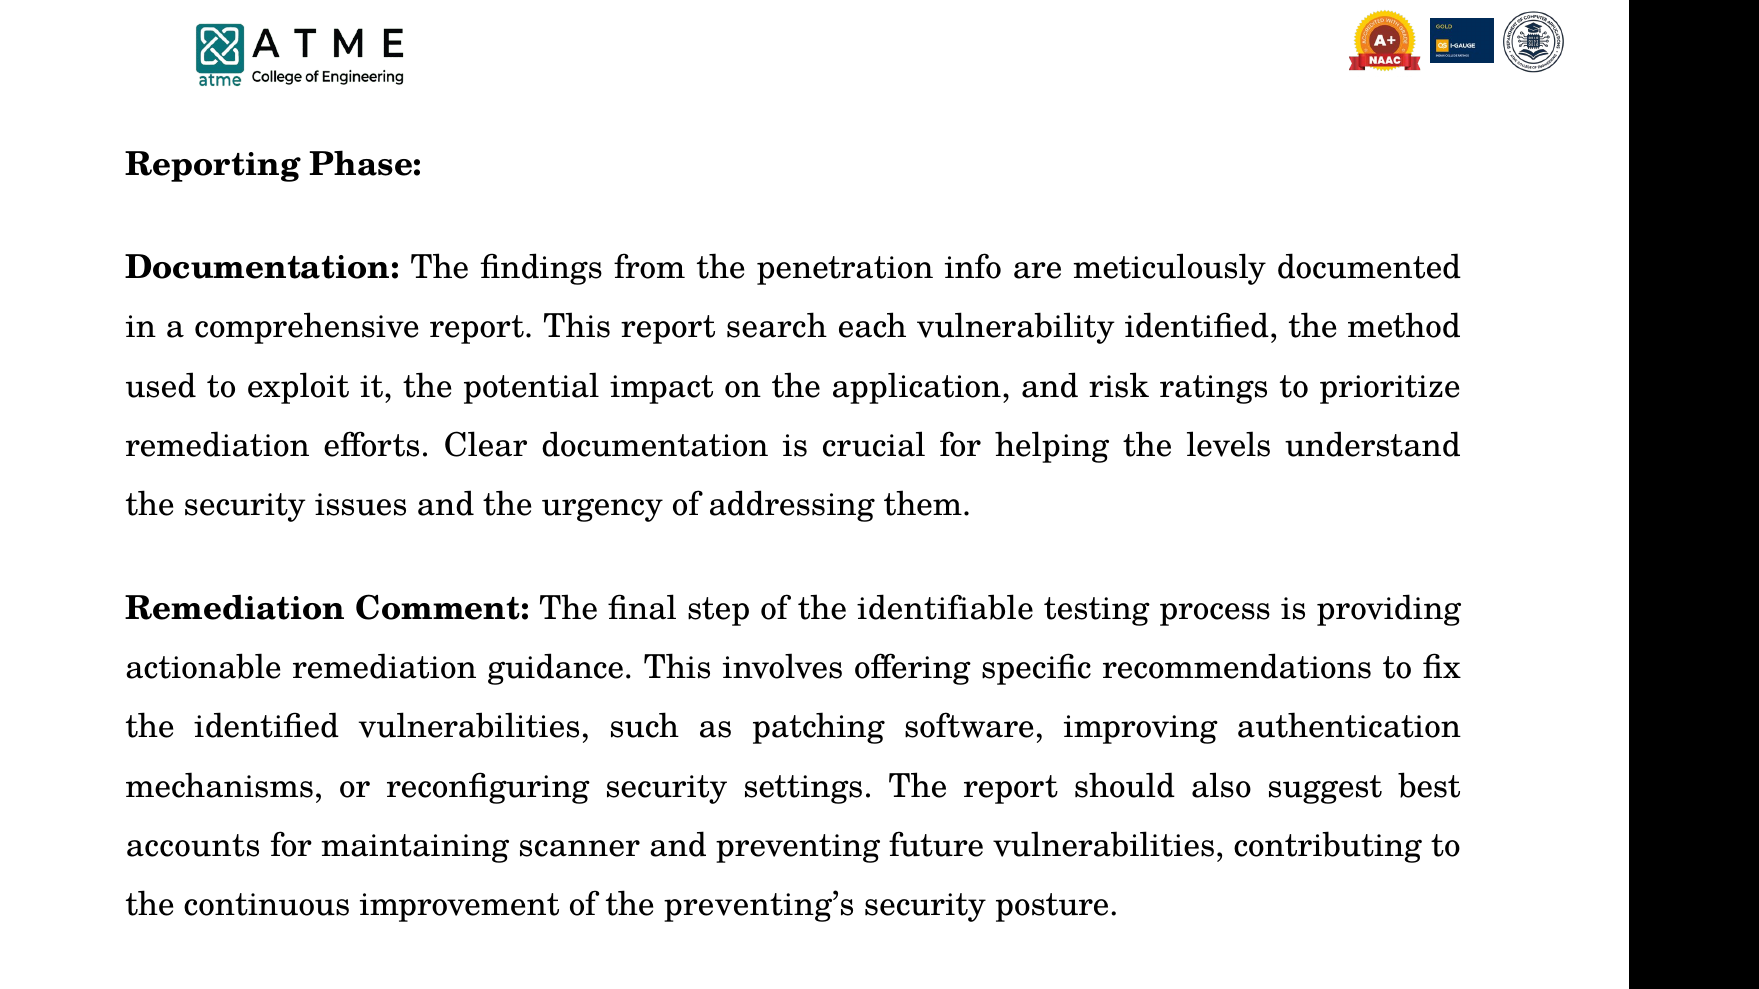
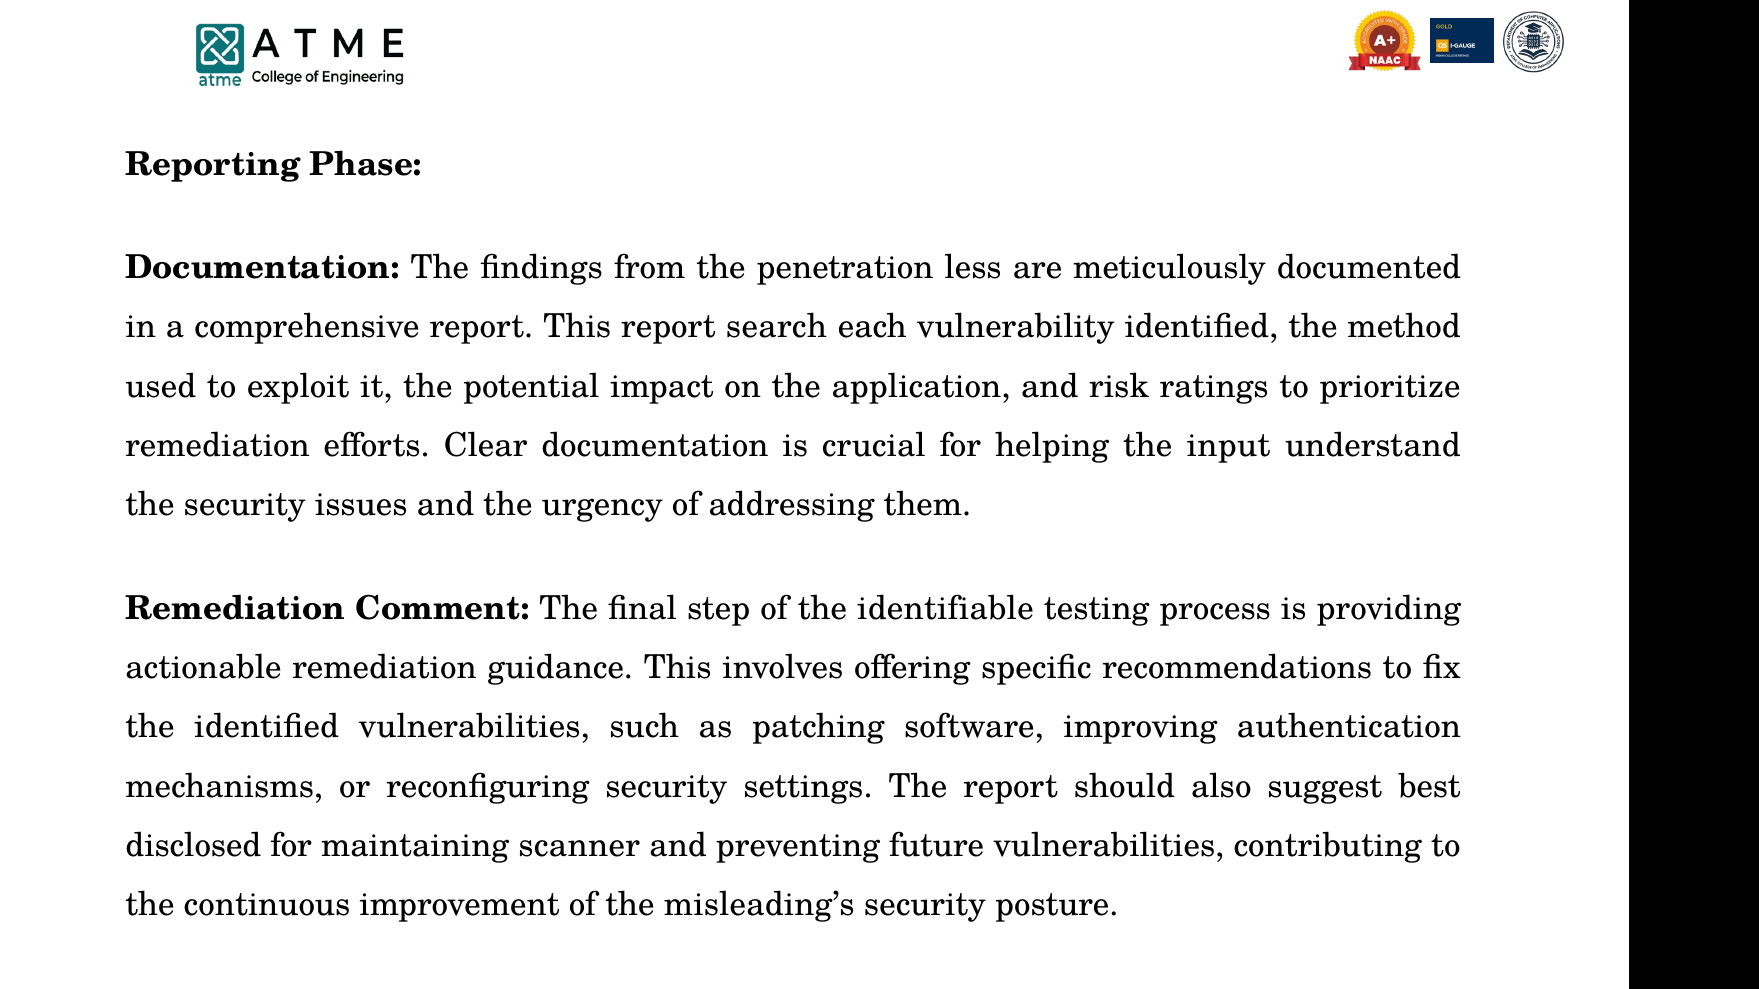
info: info -> less
levels: levels -> input
accounts: accounts -> disclosed
preventing’s: preventing’s -> misleading’s
